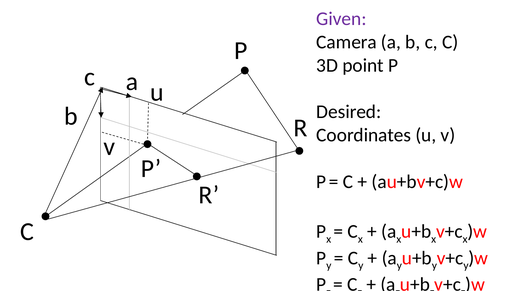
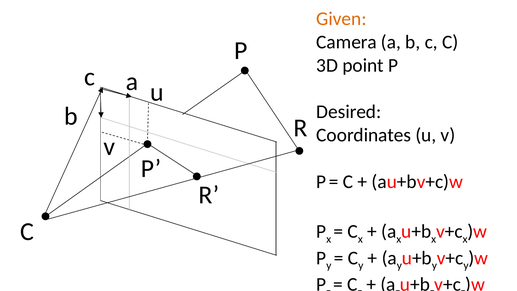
Given colour: purple -> orange
